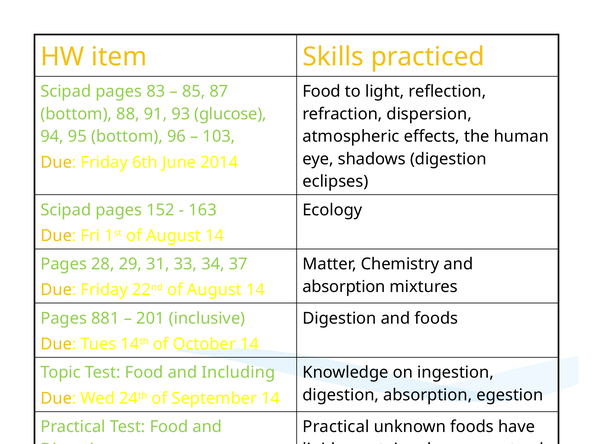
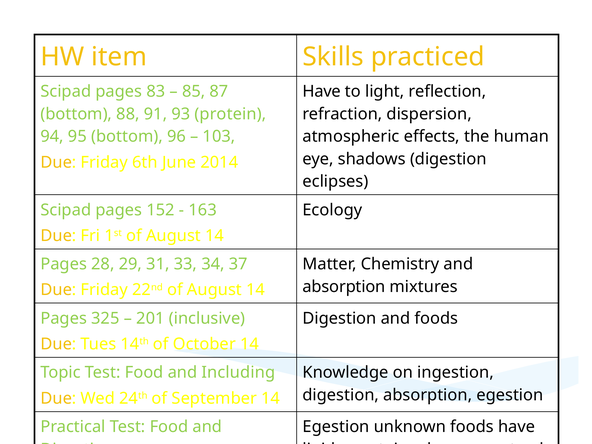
Food at (322, 92): Food -> Have
93 glucose: glucose -> protein
881: 881 -> 325
Practical at (336, 427): Practical -> Egestion
